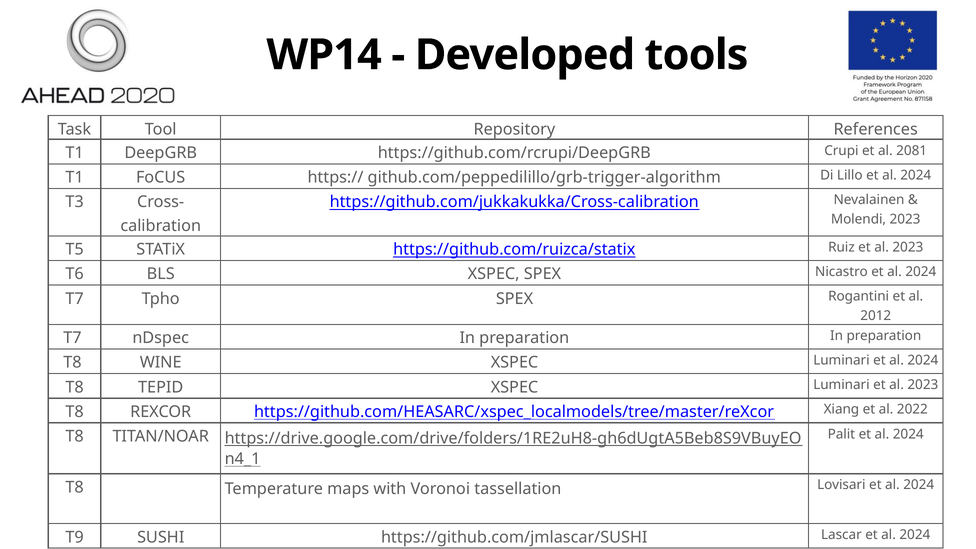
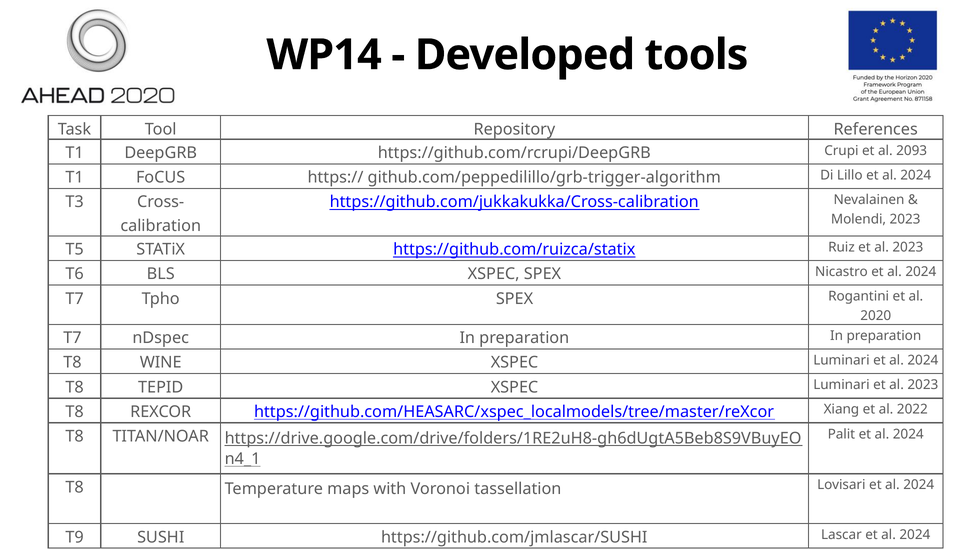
2081: 2081 -> 2093
2012: 2012 -> 2020
